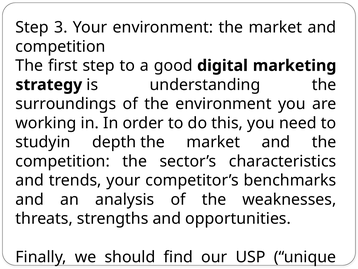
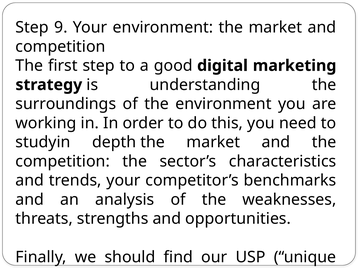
3: 3 -> 9
